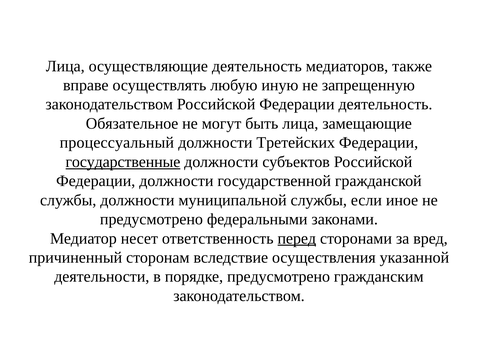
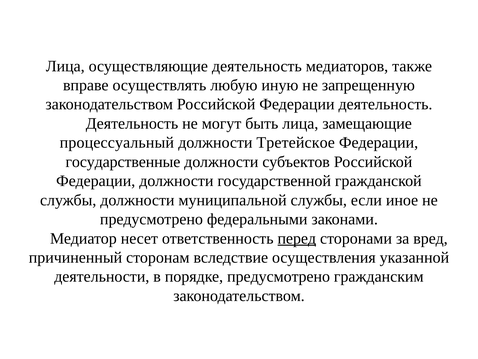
Обязательное at (132, 123): Обязательное -> Деятельность
Третейских: Третейских -> Третейское
государственные underline: present -> none
